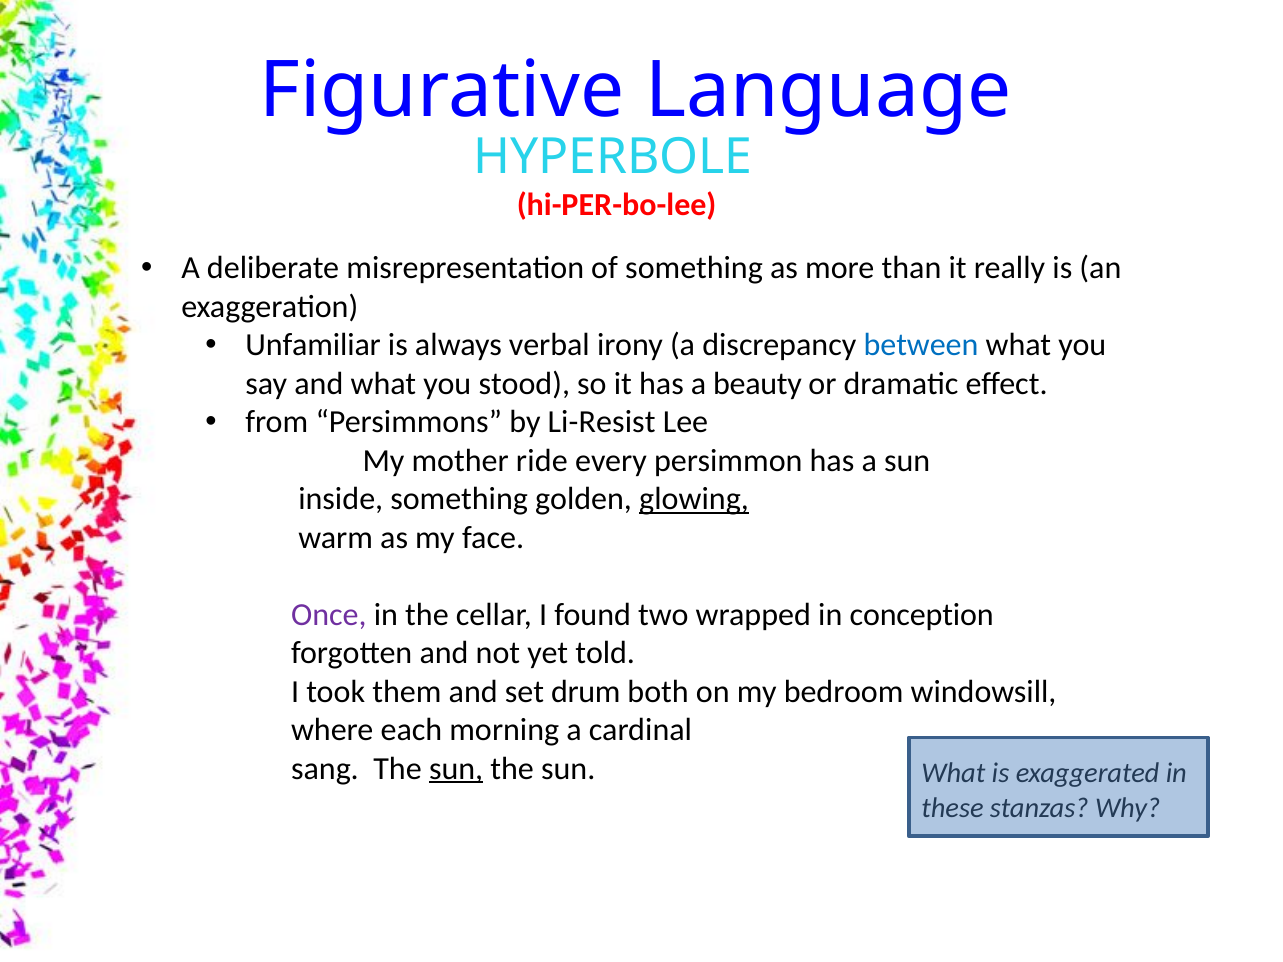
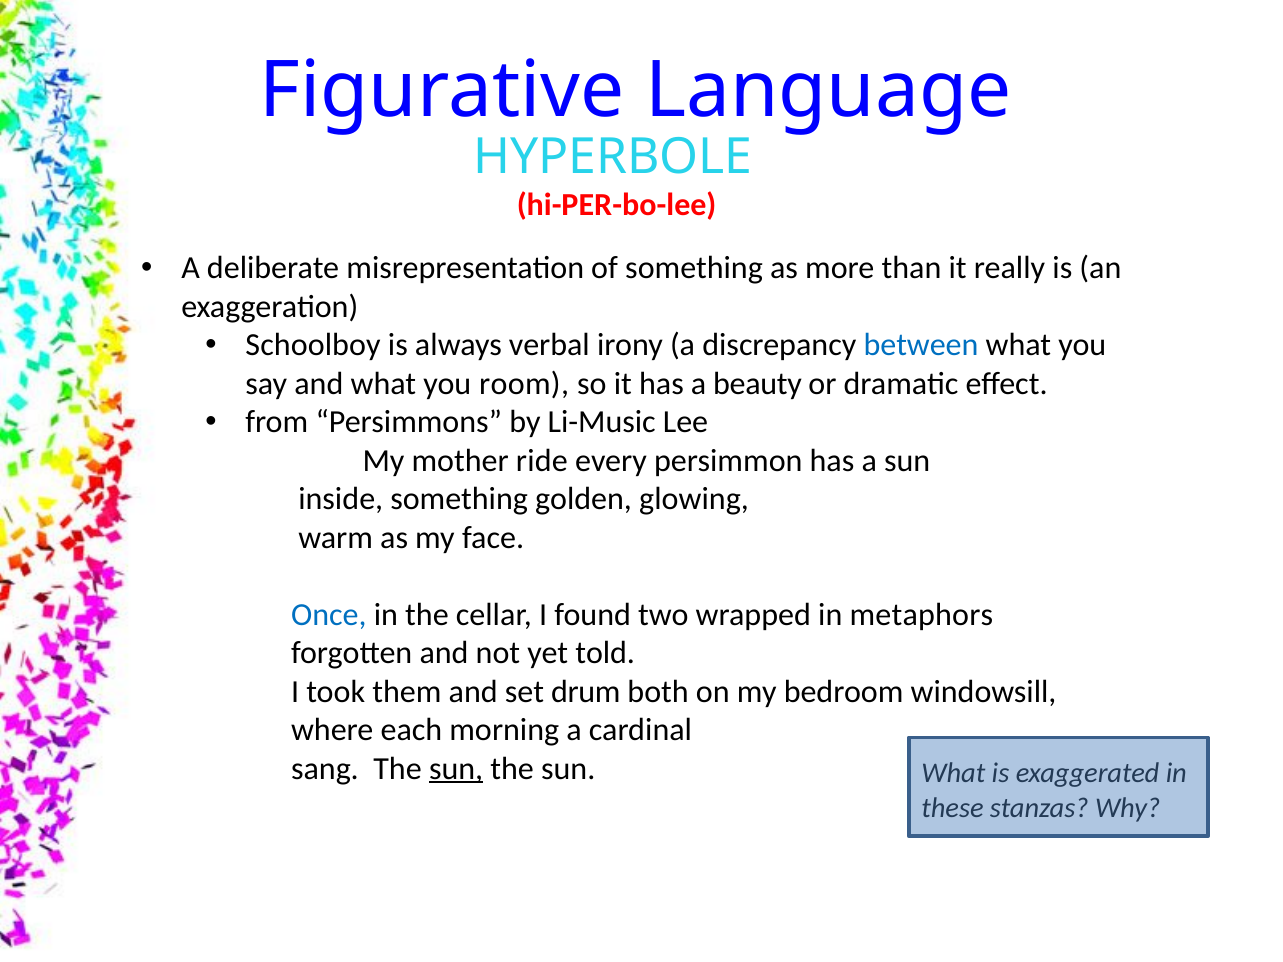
Unfamiliar: Unfamiliar -> Schoolboy
stood: stood -> room
Li-Resist: Li-Resist -> Li-Music
glowing underline: present -> none
Once colour: purple -> blue
conception: conception -> metaphors
